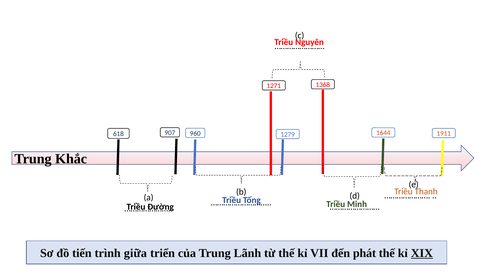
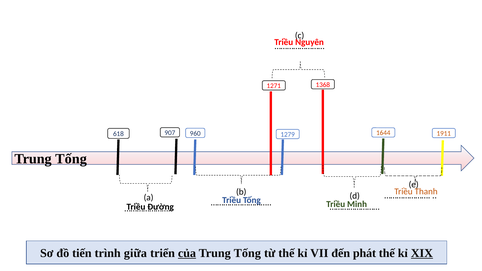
Khắc at (71, 159): Khắc -> Tống
của underline: none -> present
Lãnh at (247, 253): Lãnh -> Tống
